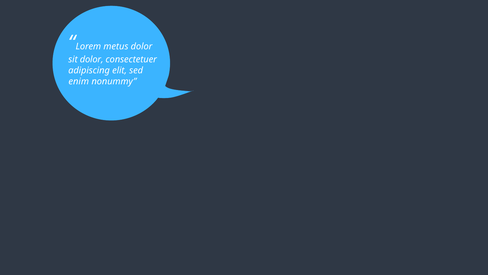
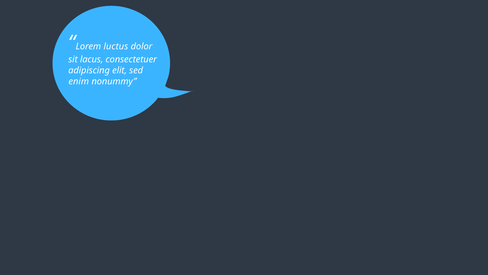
metus: metus -> luctus
sit dolor: dolor -> lacus
